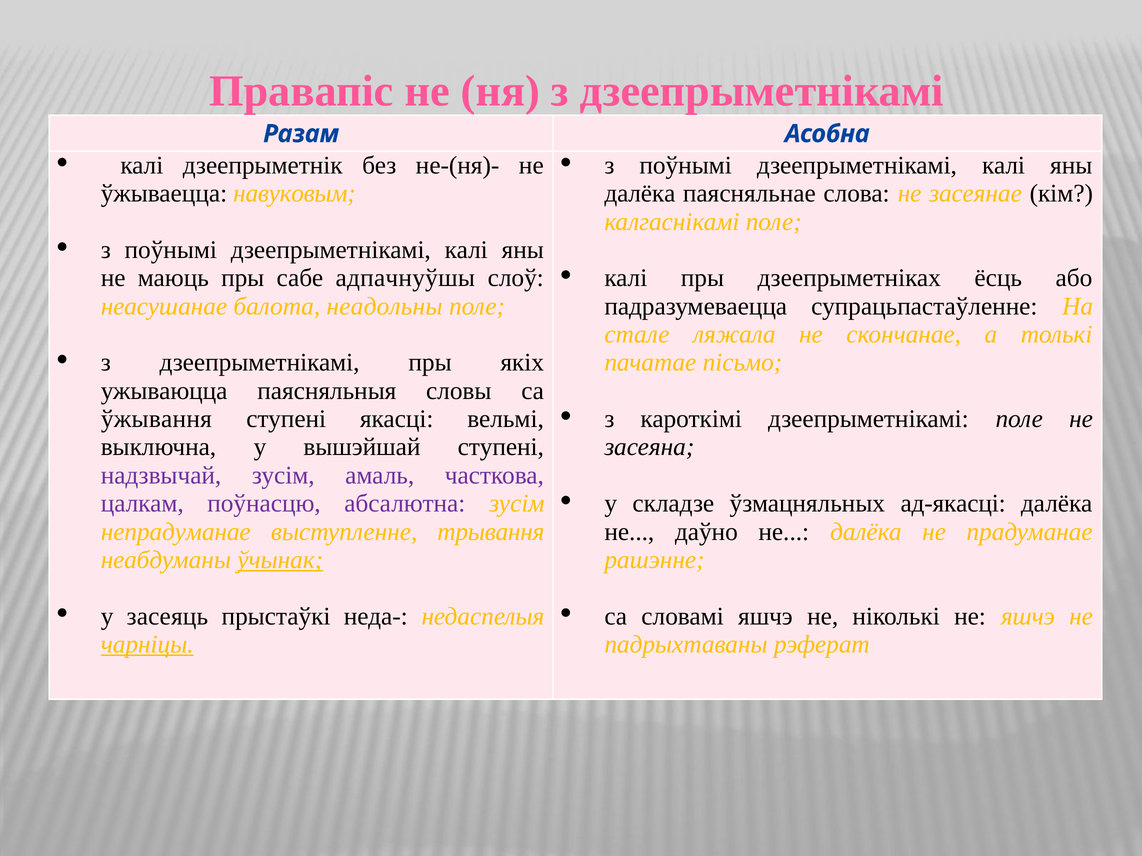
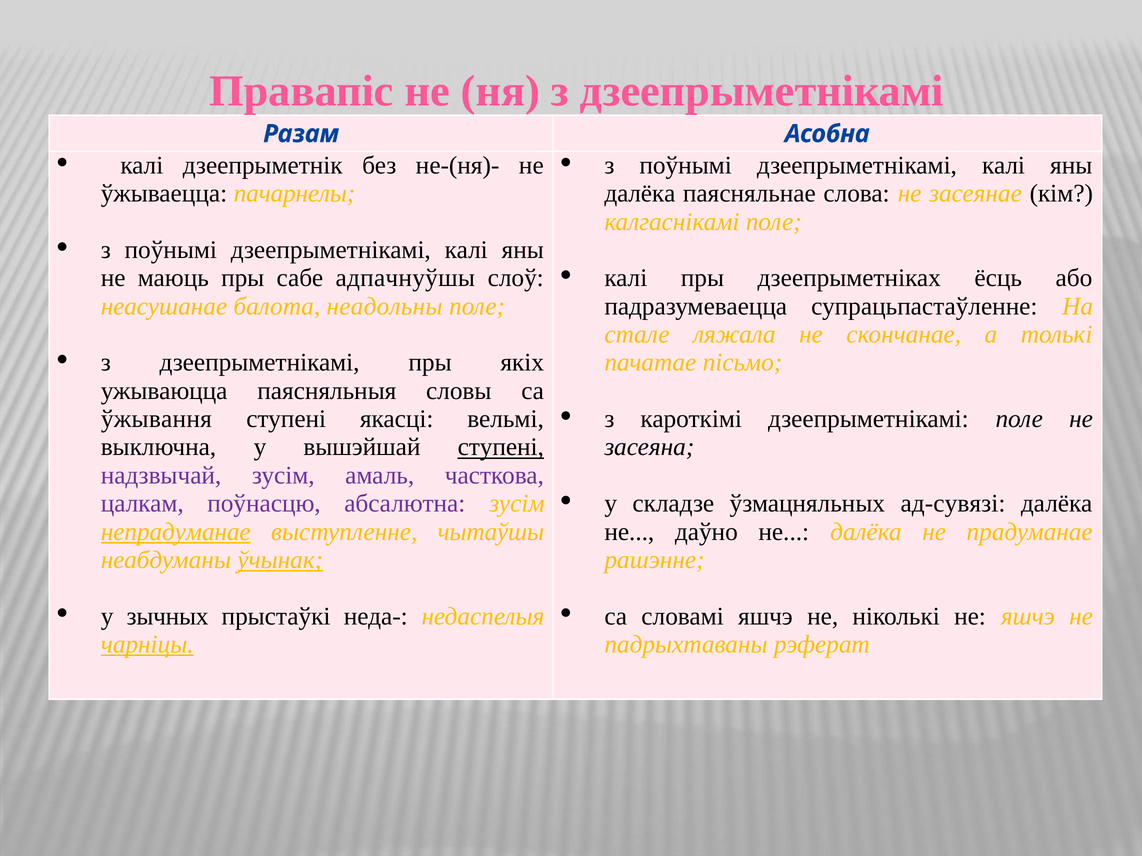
навуковым: навуковым -> пачарнелы
ступені at (501, 447) underline: none -> present
ад-якасці: ад-якасці -> ад-сувязі
непрадуманае underline: none -> present
трывання: трывання -> чытаўшы
засеяць: засеяць -> зычных
